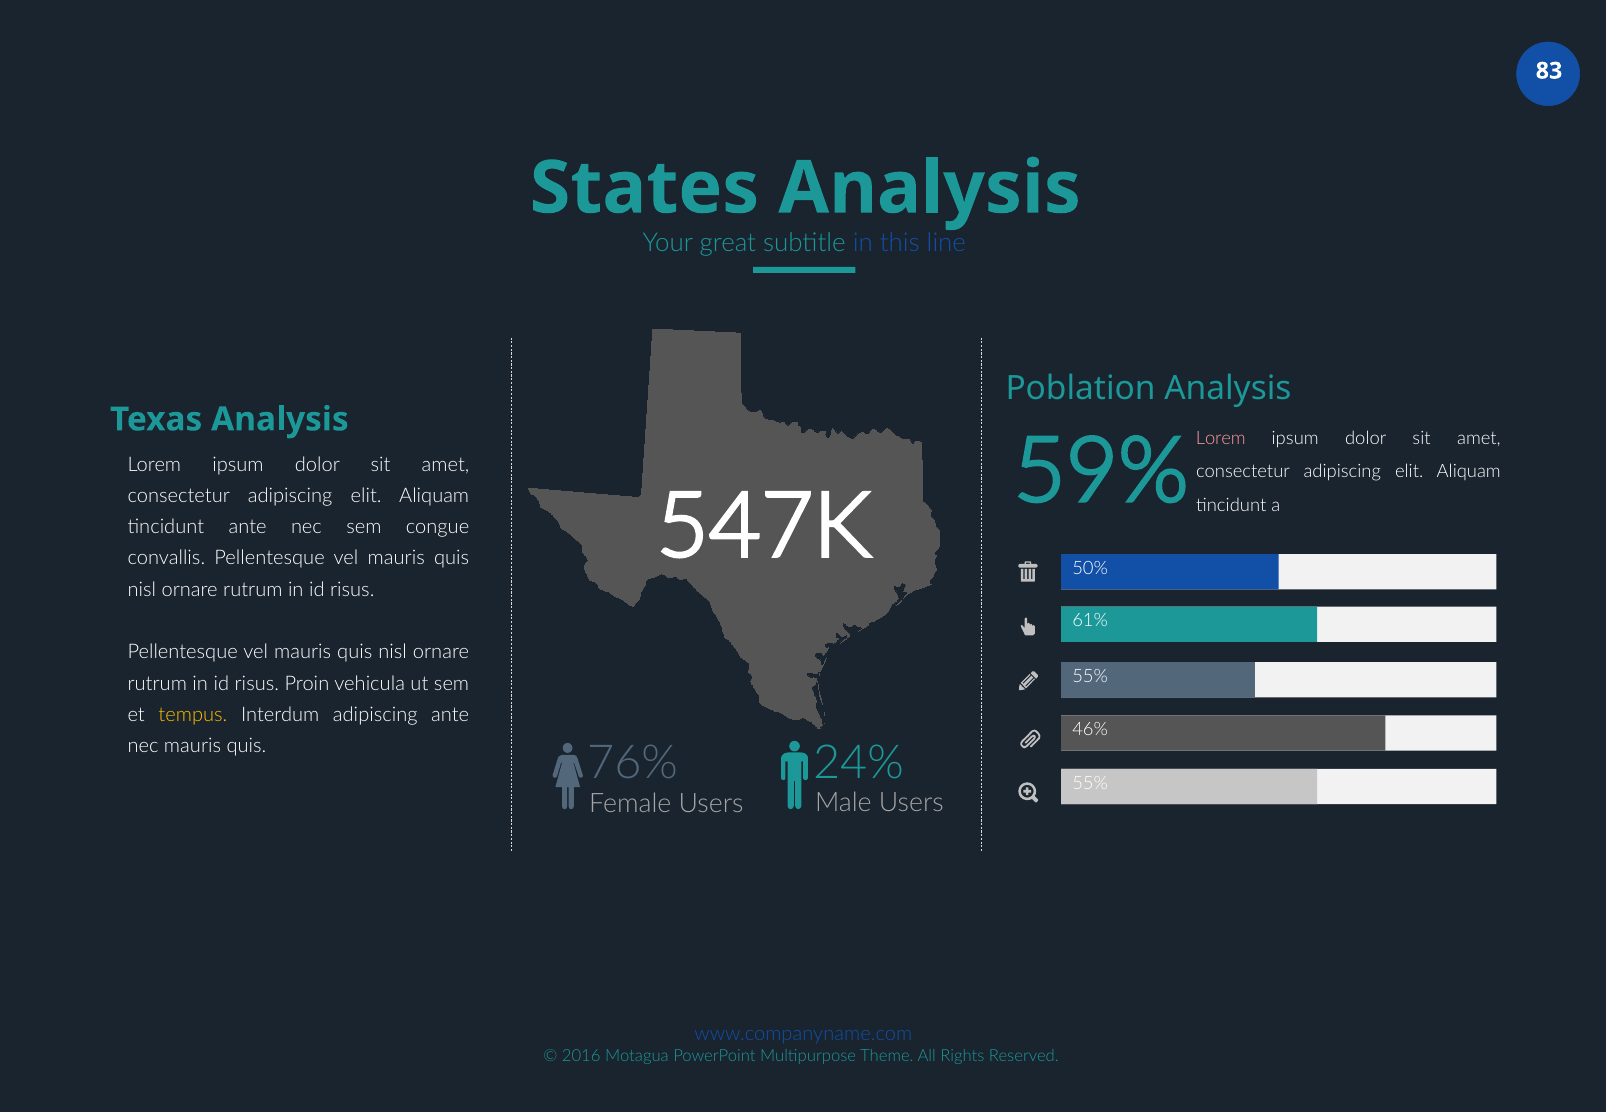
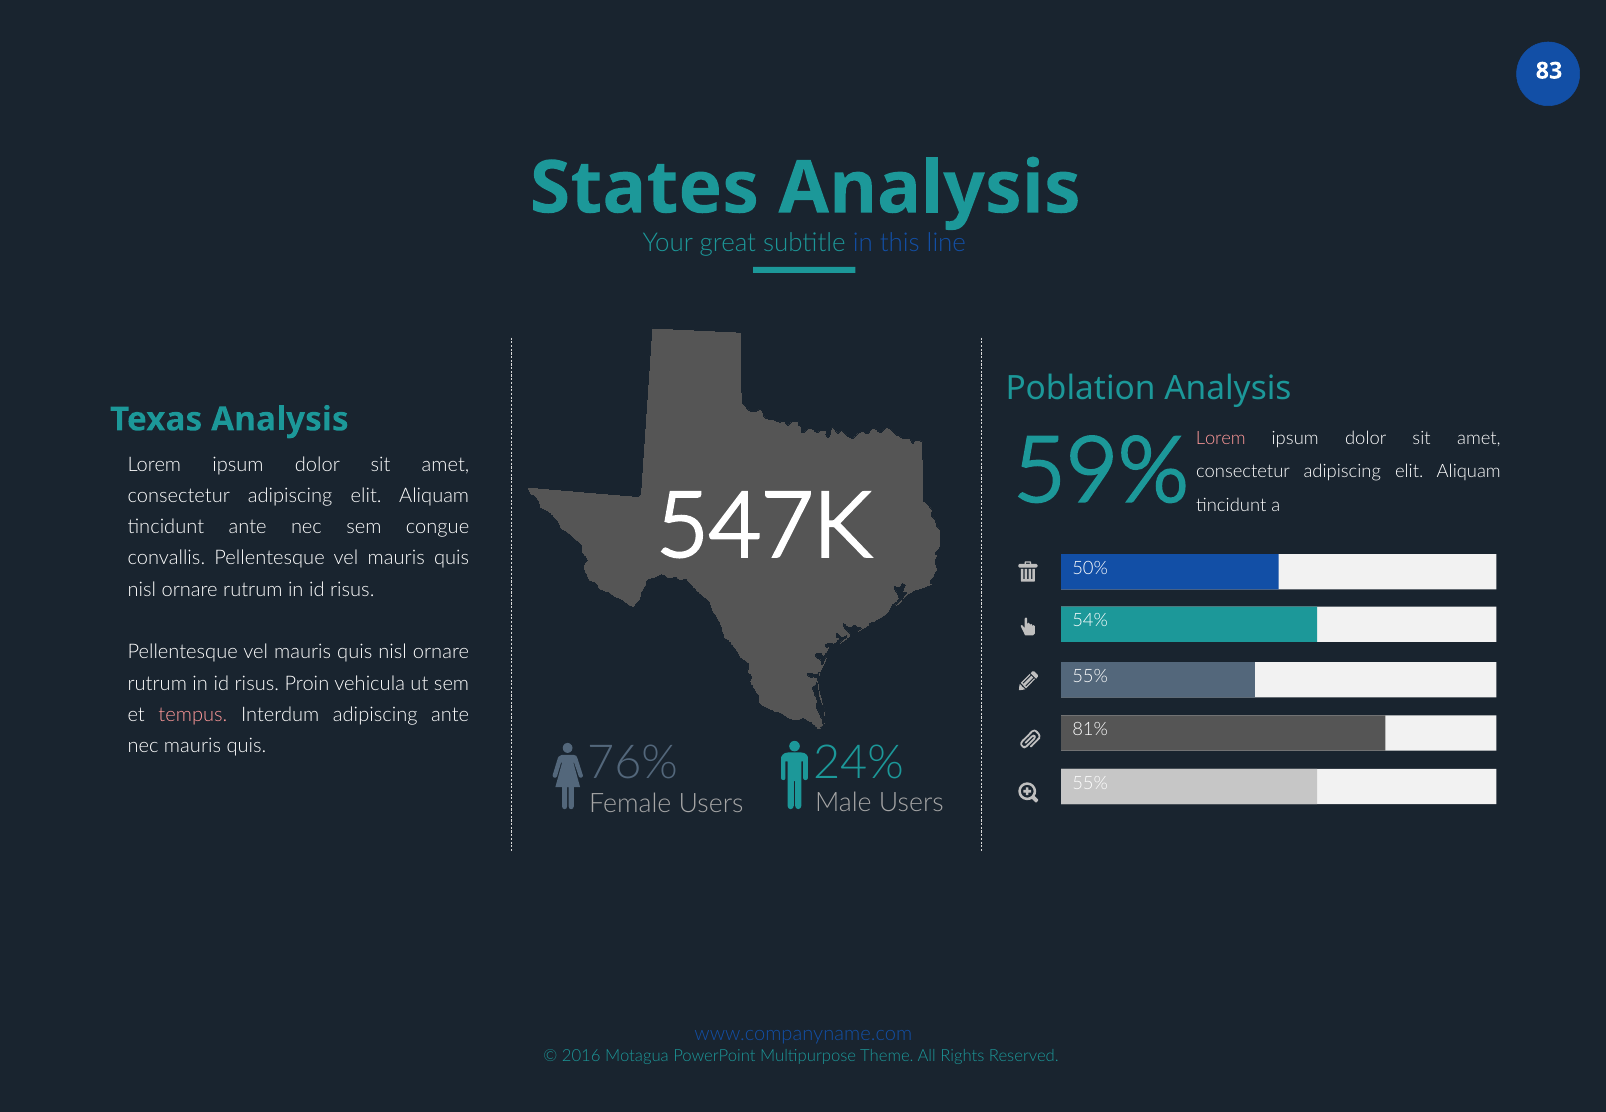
61%: 61% -> 54%
tempus colour: yellow -> pink
46%: 46% -> 81%
